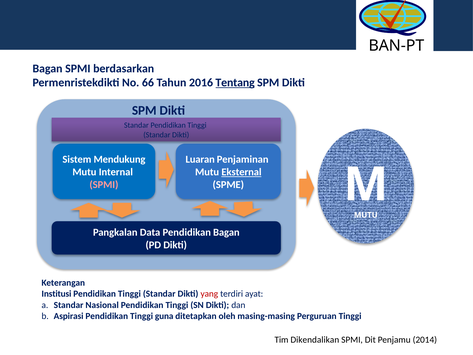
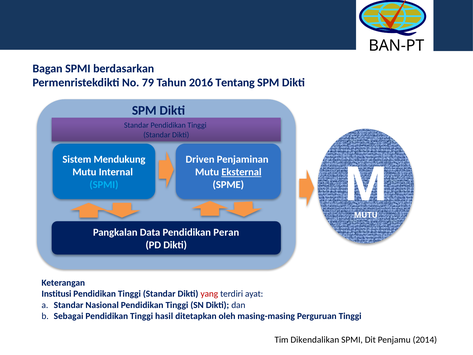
66: 66 -> 79
Tentang underline: present -> none
Luaran: Luaran -> Driven
SPMI at (104, 185) colour: pink -> light blue
Pendidikan Bagan: Bagan -> Peran
Aspirasi: Aspirasi -> Sebagai
guna: guna -> hasil
